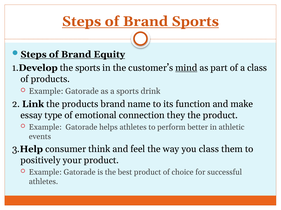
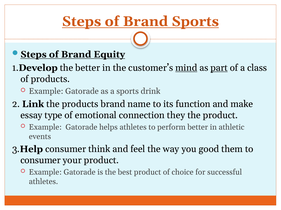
the sports: sports -> better
part underline: none -> present
you class: class -> good
positively at (40, 161): positively -> consumer
